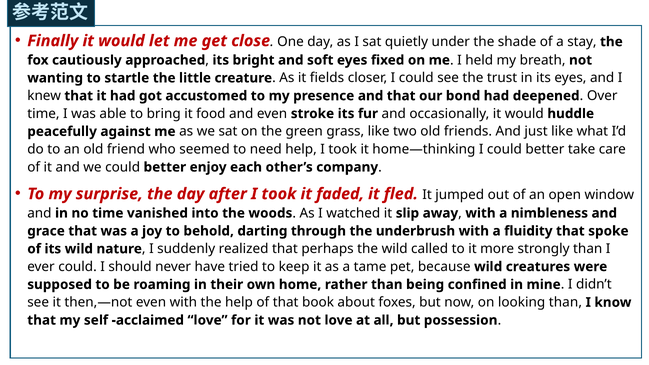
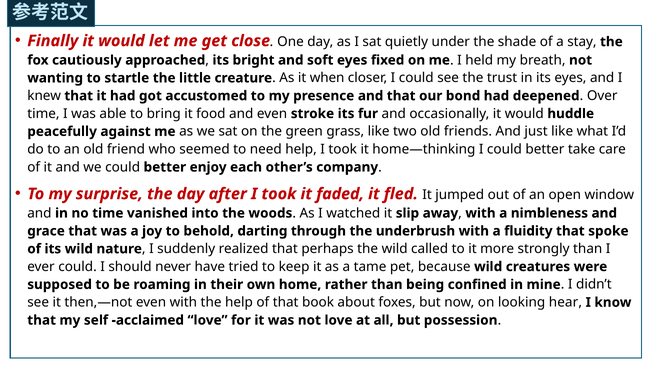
fields: fields -> when
looking than: than -> hear
